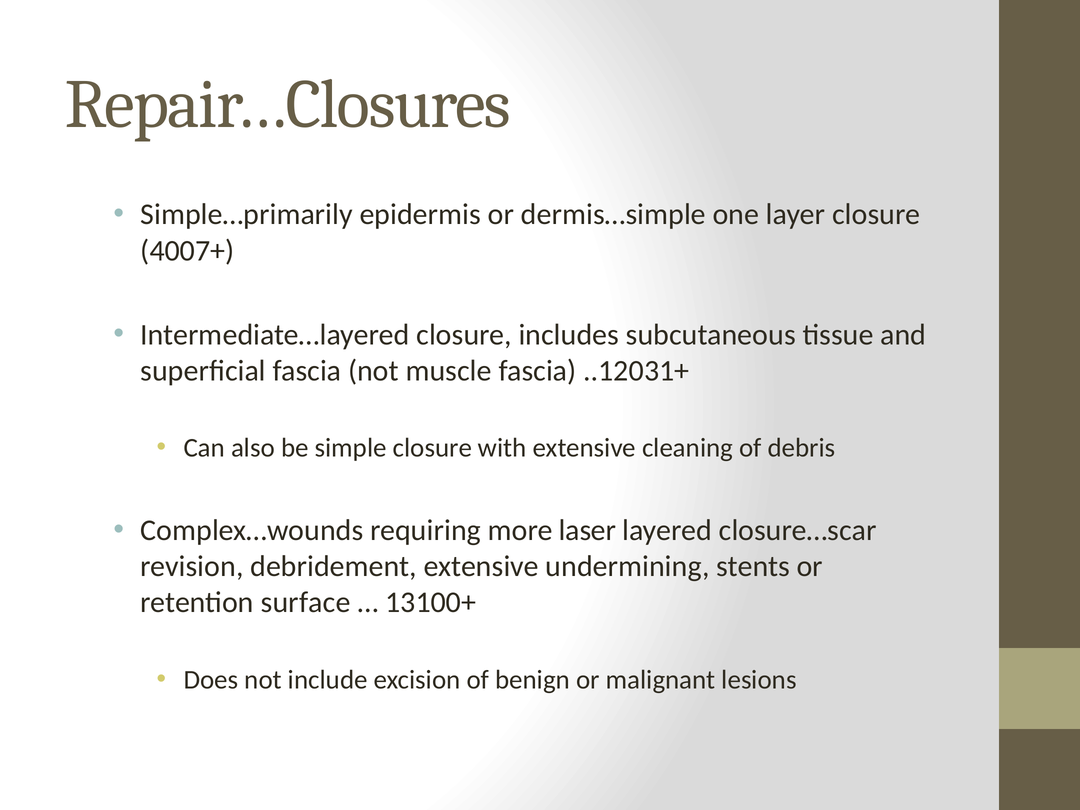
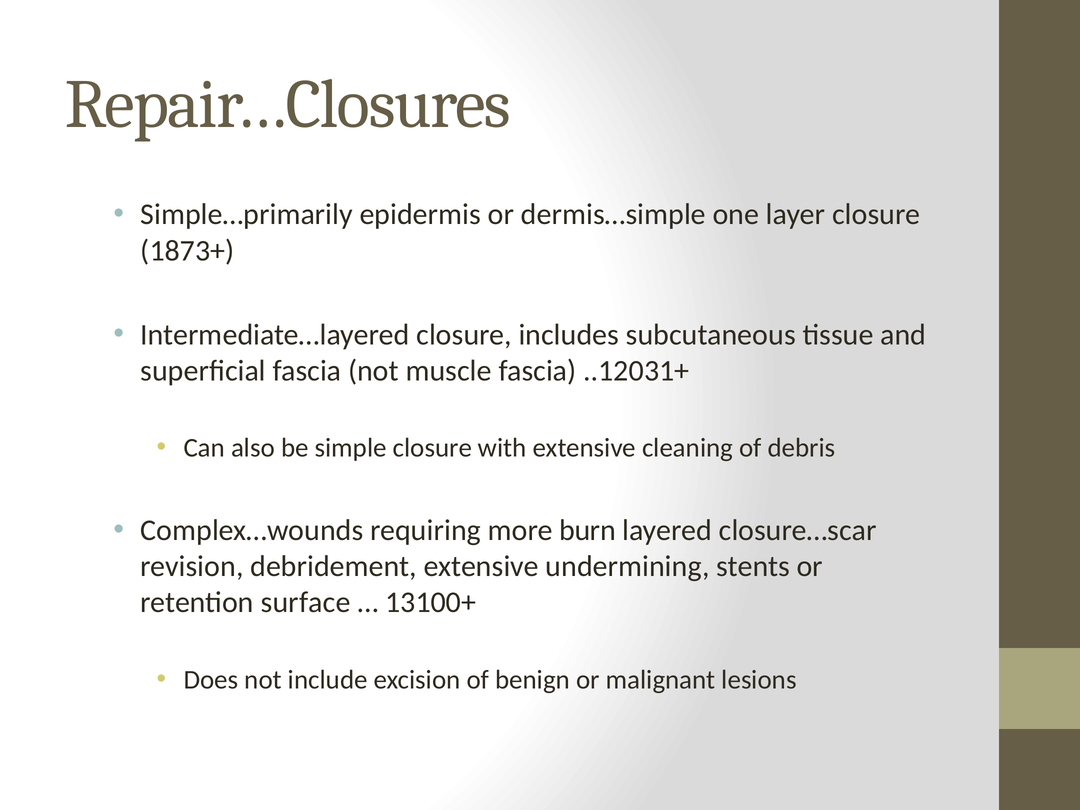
4007+: 4007+ -> 1873+
laser: laser -> burn
